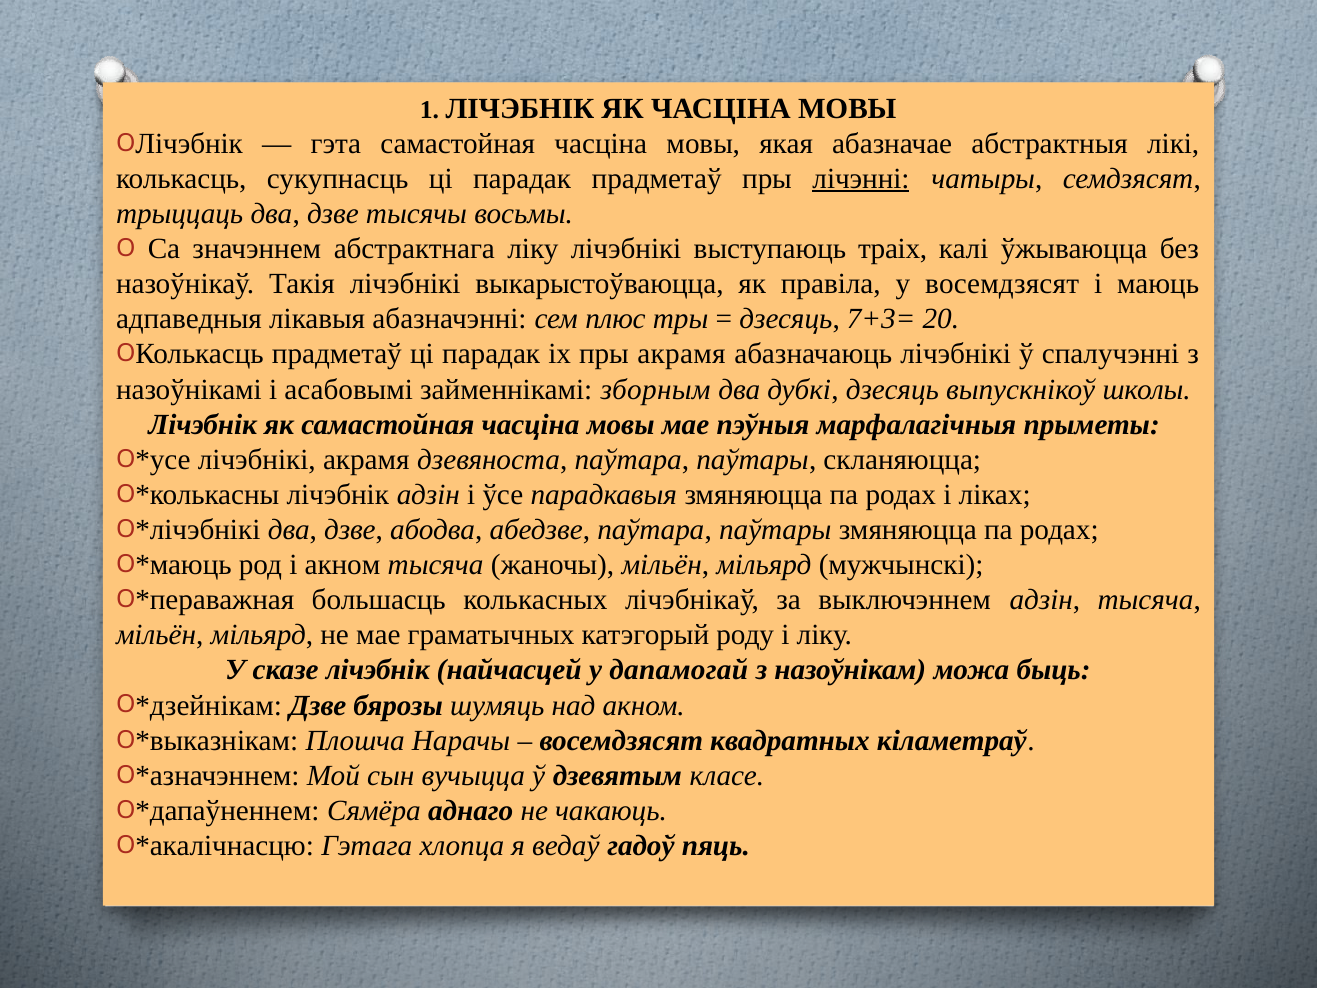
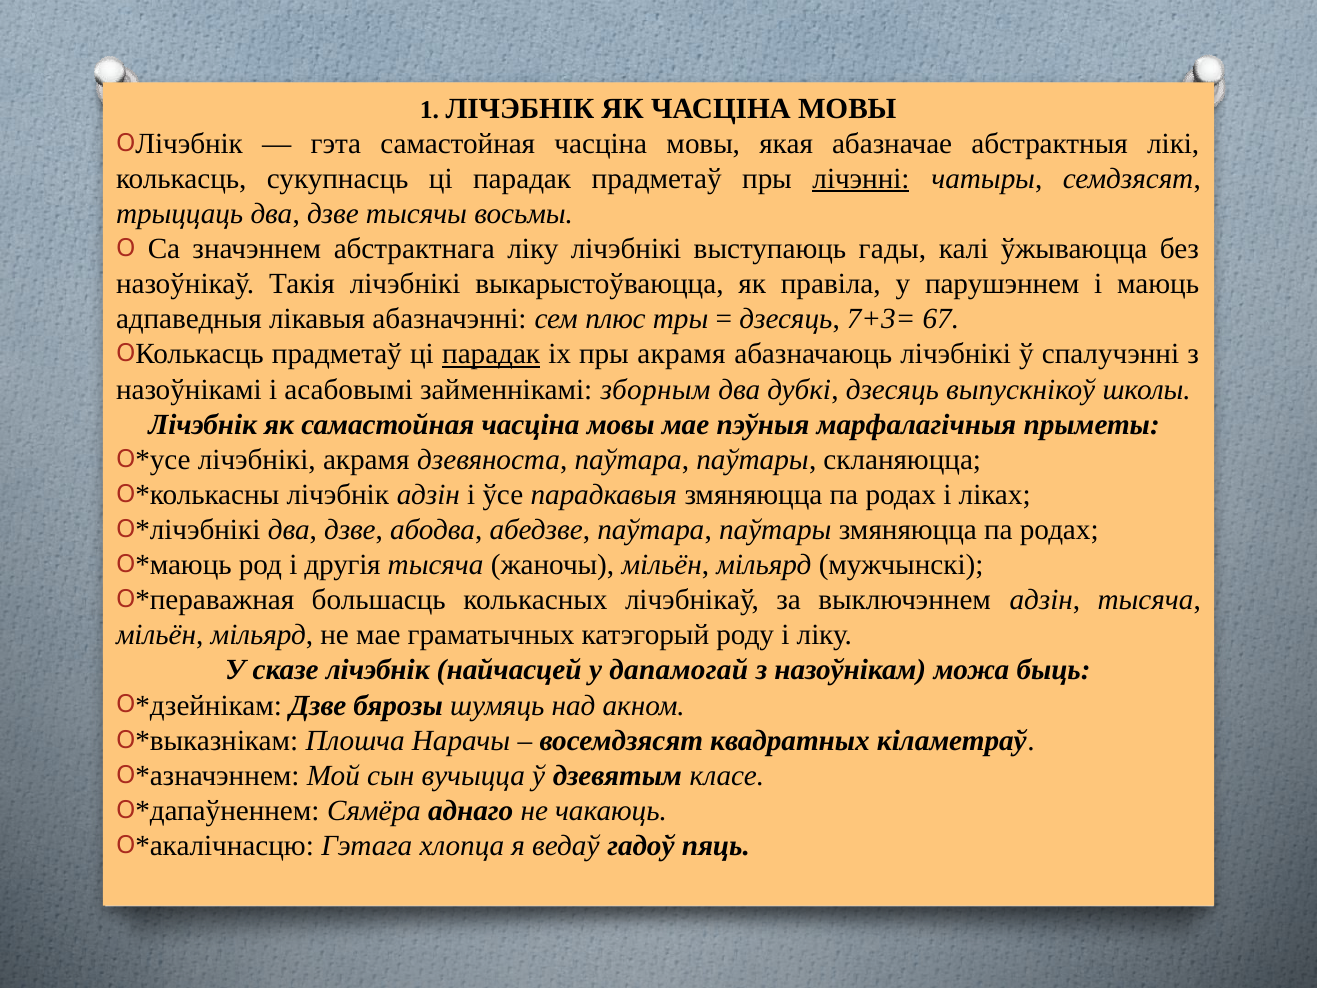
траіх: траіх -> гады
у восемдзясят: восемдзясят -> парушэннем
20: 20 -> 67
парадак at (491, 354) underline: none -> present
і акном: акном -> другія
